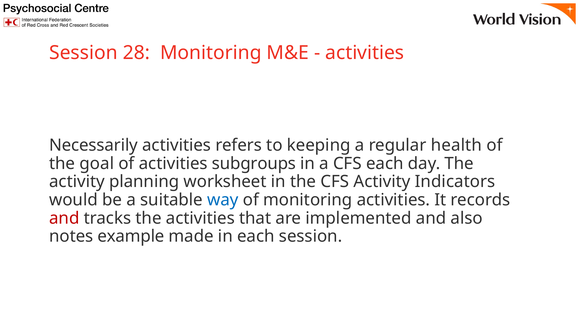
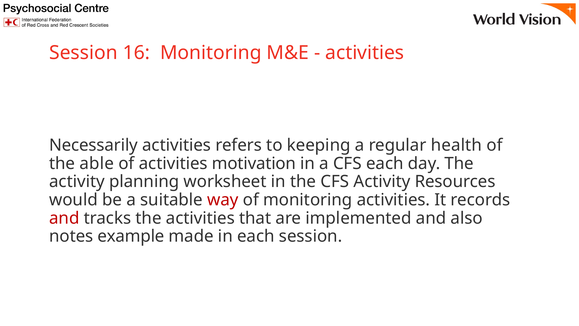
28: 28 -> 16
goal: goal -> able
subgroups: subgroups -> motivation
Indicators: Indicators -> Resources
way colour: blue -> red
